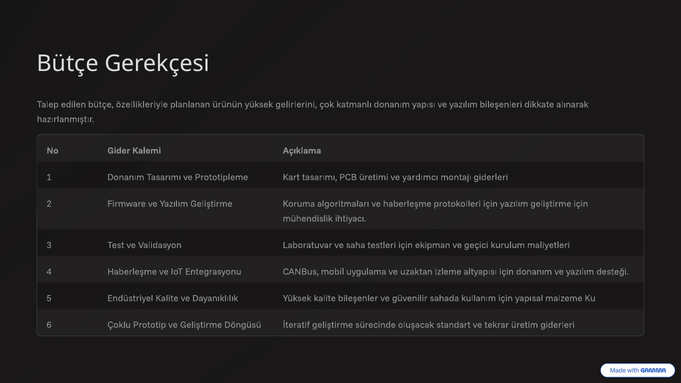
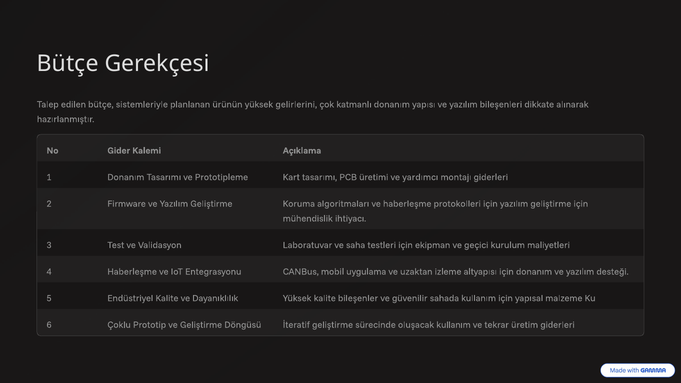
özellikleriyle: özellikleriyle -> sistemleriyle
oluşacak standart: standart -> kullanım
